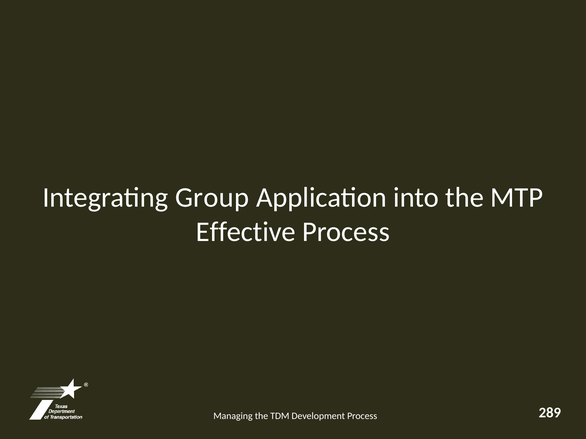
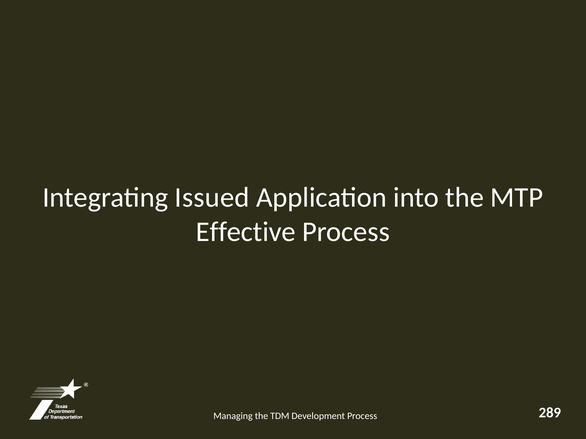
Group: Group -> Issued
